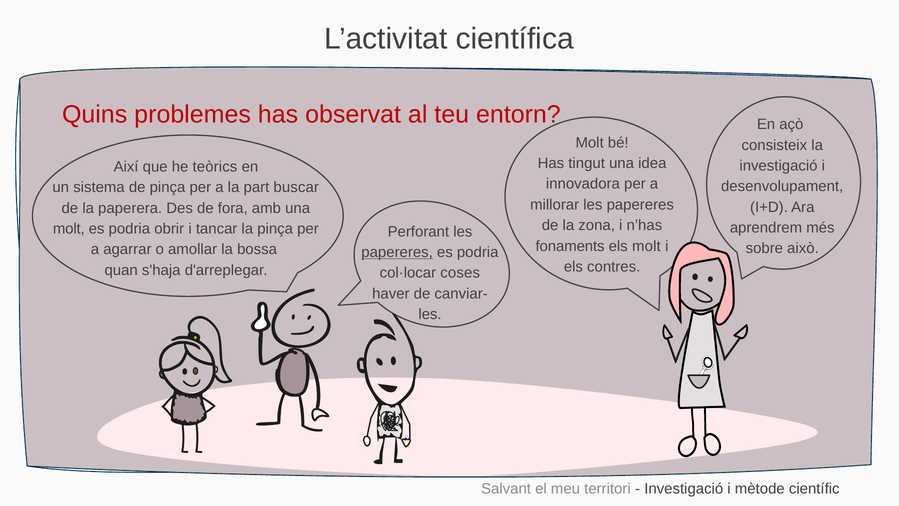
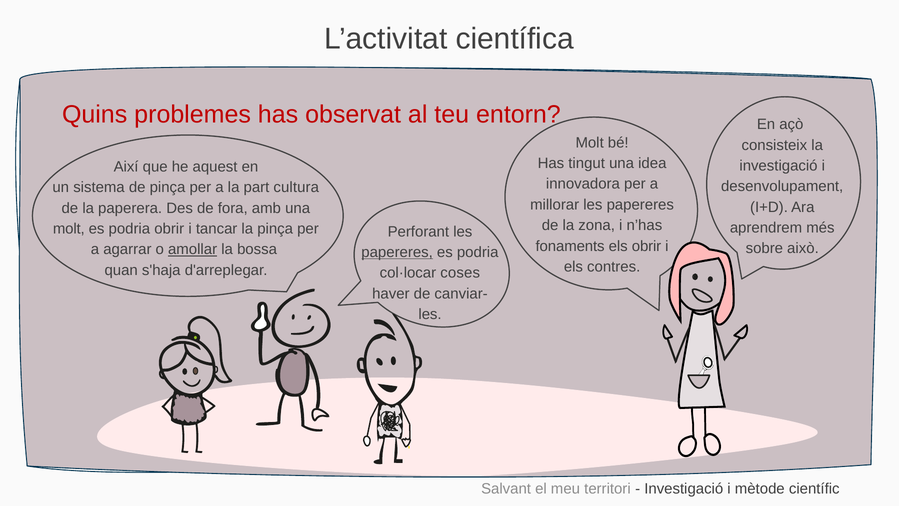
teòrics: teòrics -> aquest
buscar: buscar -> cultura
els molt: molt -> obrir
amollar underline: none -> present
